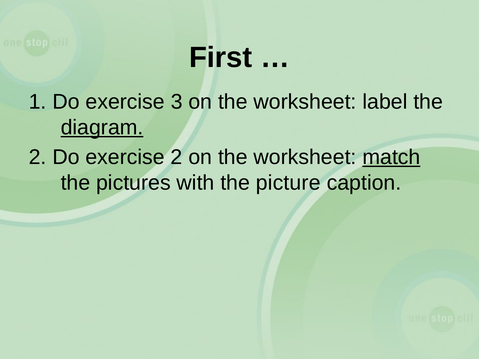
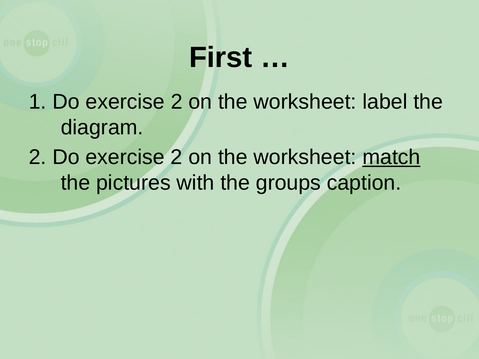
1 Do exercise 3: 3 -> 2
diagram underline: present -> none
picture: picture -> groups
